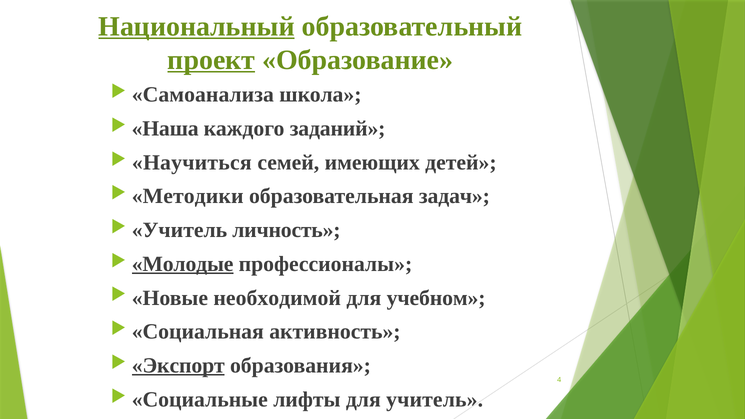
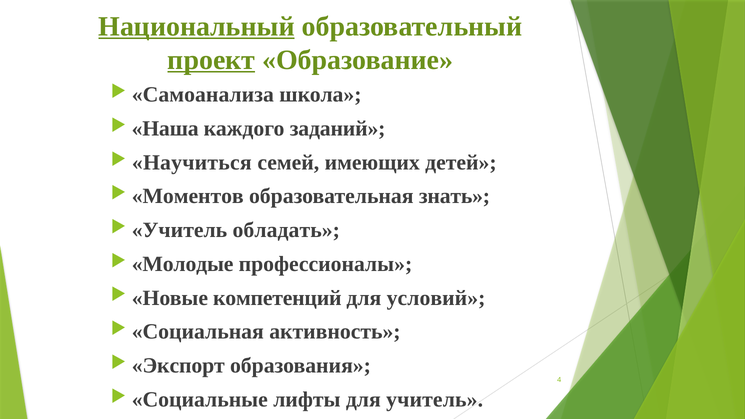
Методики: Методики -> Моментов
задач: задач -> знать
личность: личность -> обладать
Молодые underline: present -> none
необходимой: необходимой -> компетенций
учебном: учебном -> условий
Экспорт underline: present -> none
